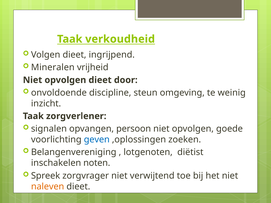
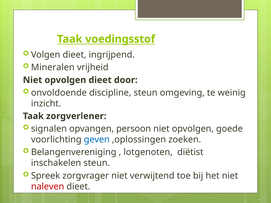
verkoudheid: verkoudheid -> voedingsstof
inschakelen noten: noten -> steun
naleven colour: orange -> red
